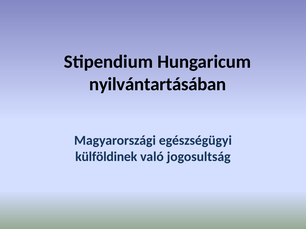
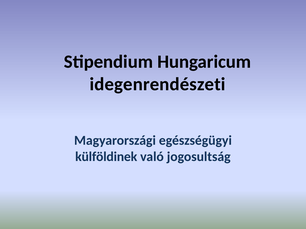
nyilvántartásában: nyilvántartásában -> idegenrendészeti
